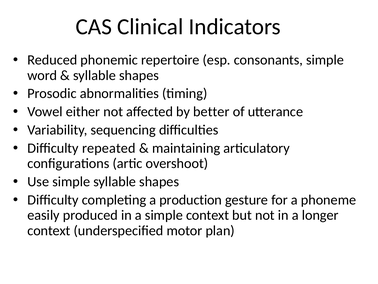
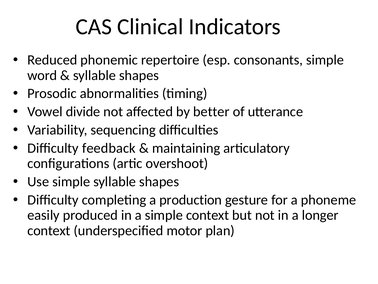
either: either -> divide
repeated: repeated -> feedback
